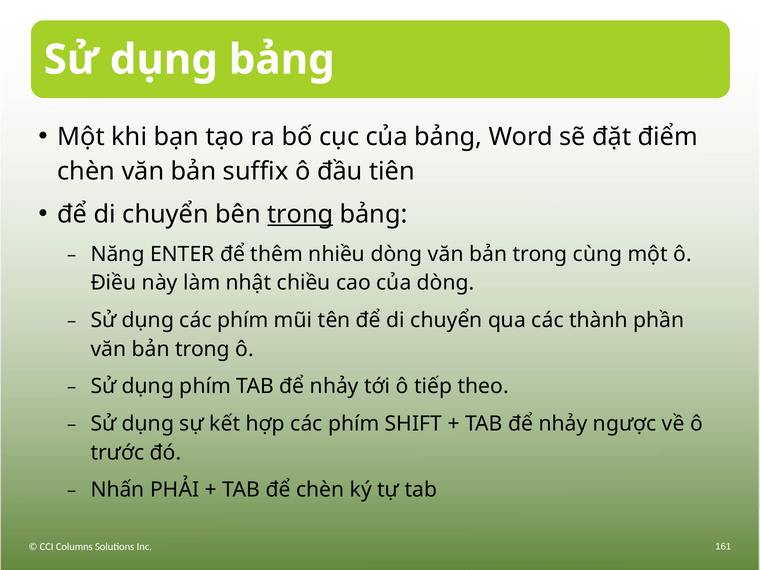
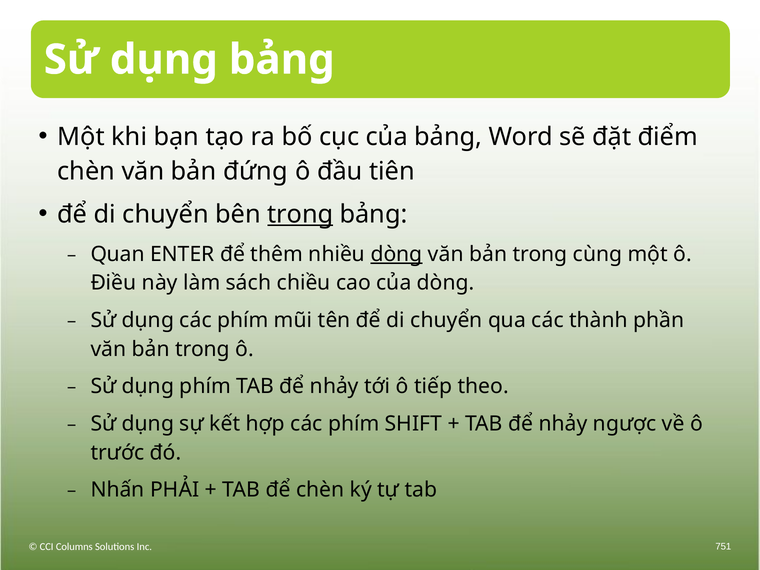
suffix: suffix -> đứng
Năng: Năng -> Quan
dòng at (397, 254) underline: none -> present
nhật: nhật -> sách
161: 161 -> 751
